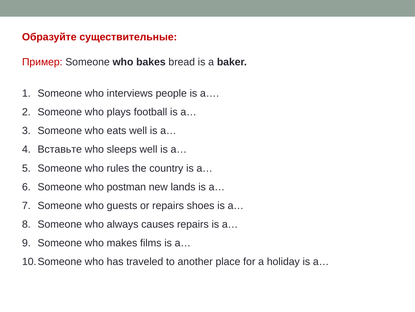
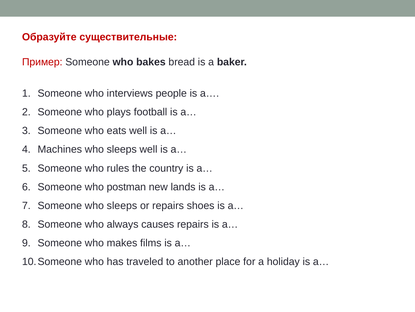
Вставьте: Вставьте -> Machines
Someone who guests: guests -> sleeps
